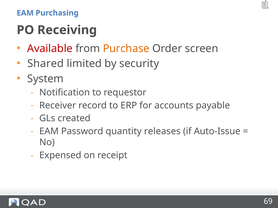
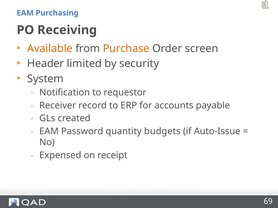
Available colour: red -> orange
Shared: Shared -> Header
releases: releases -> budgets
